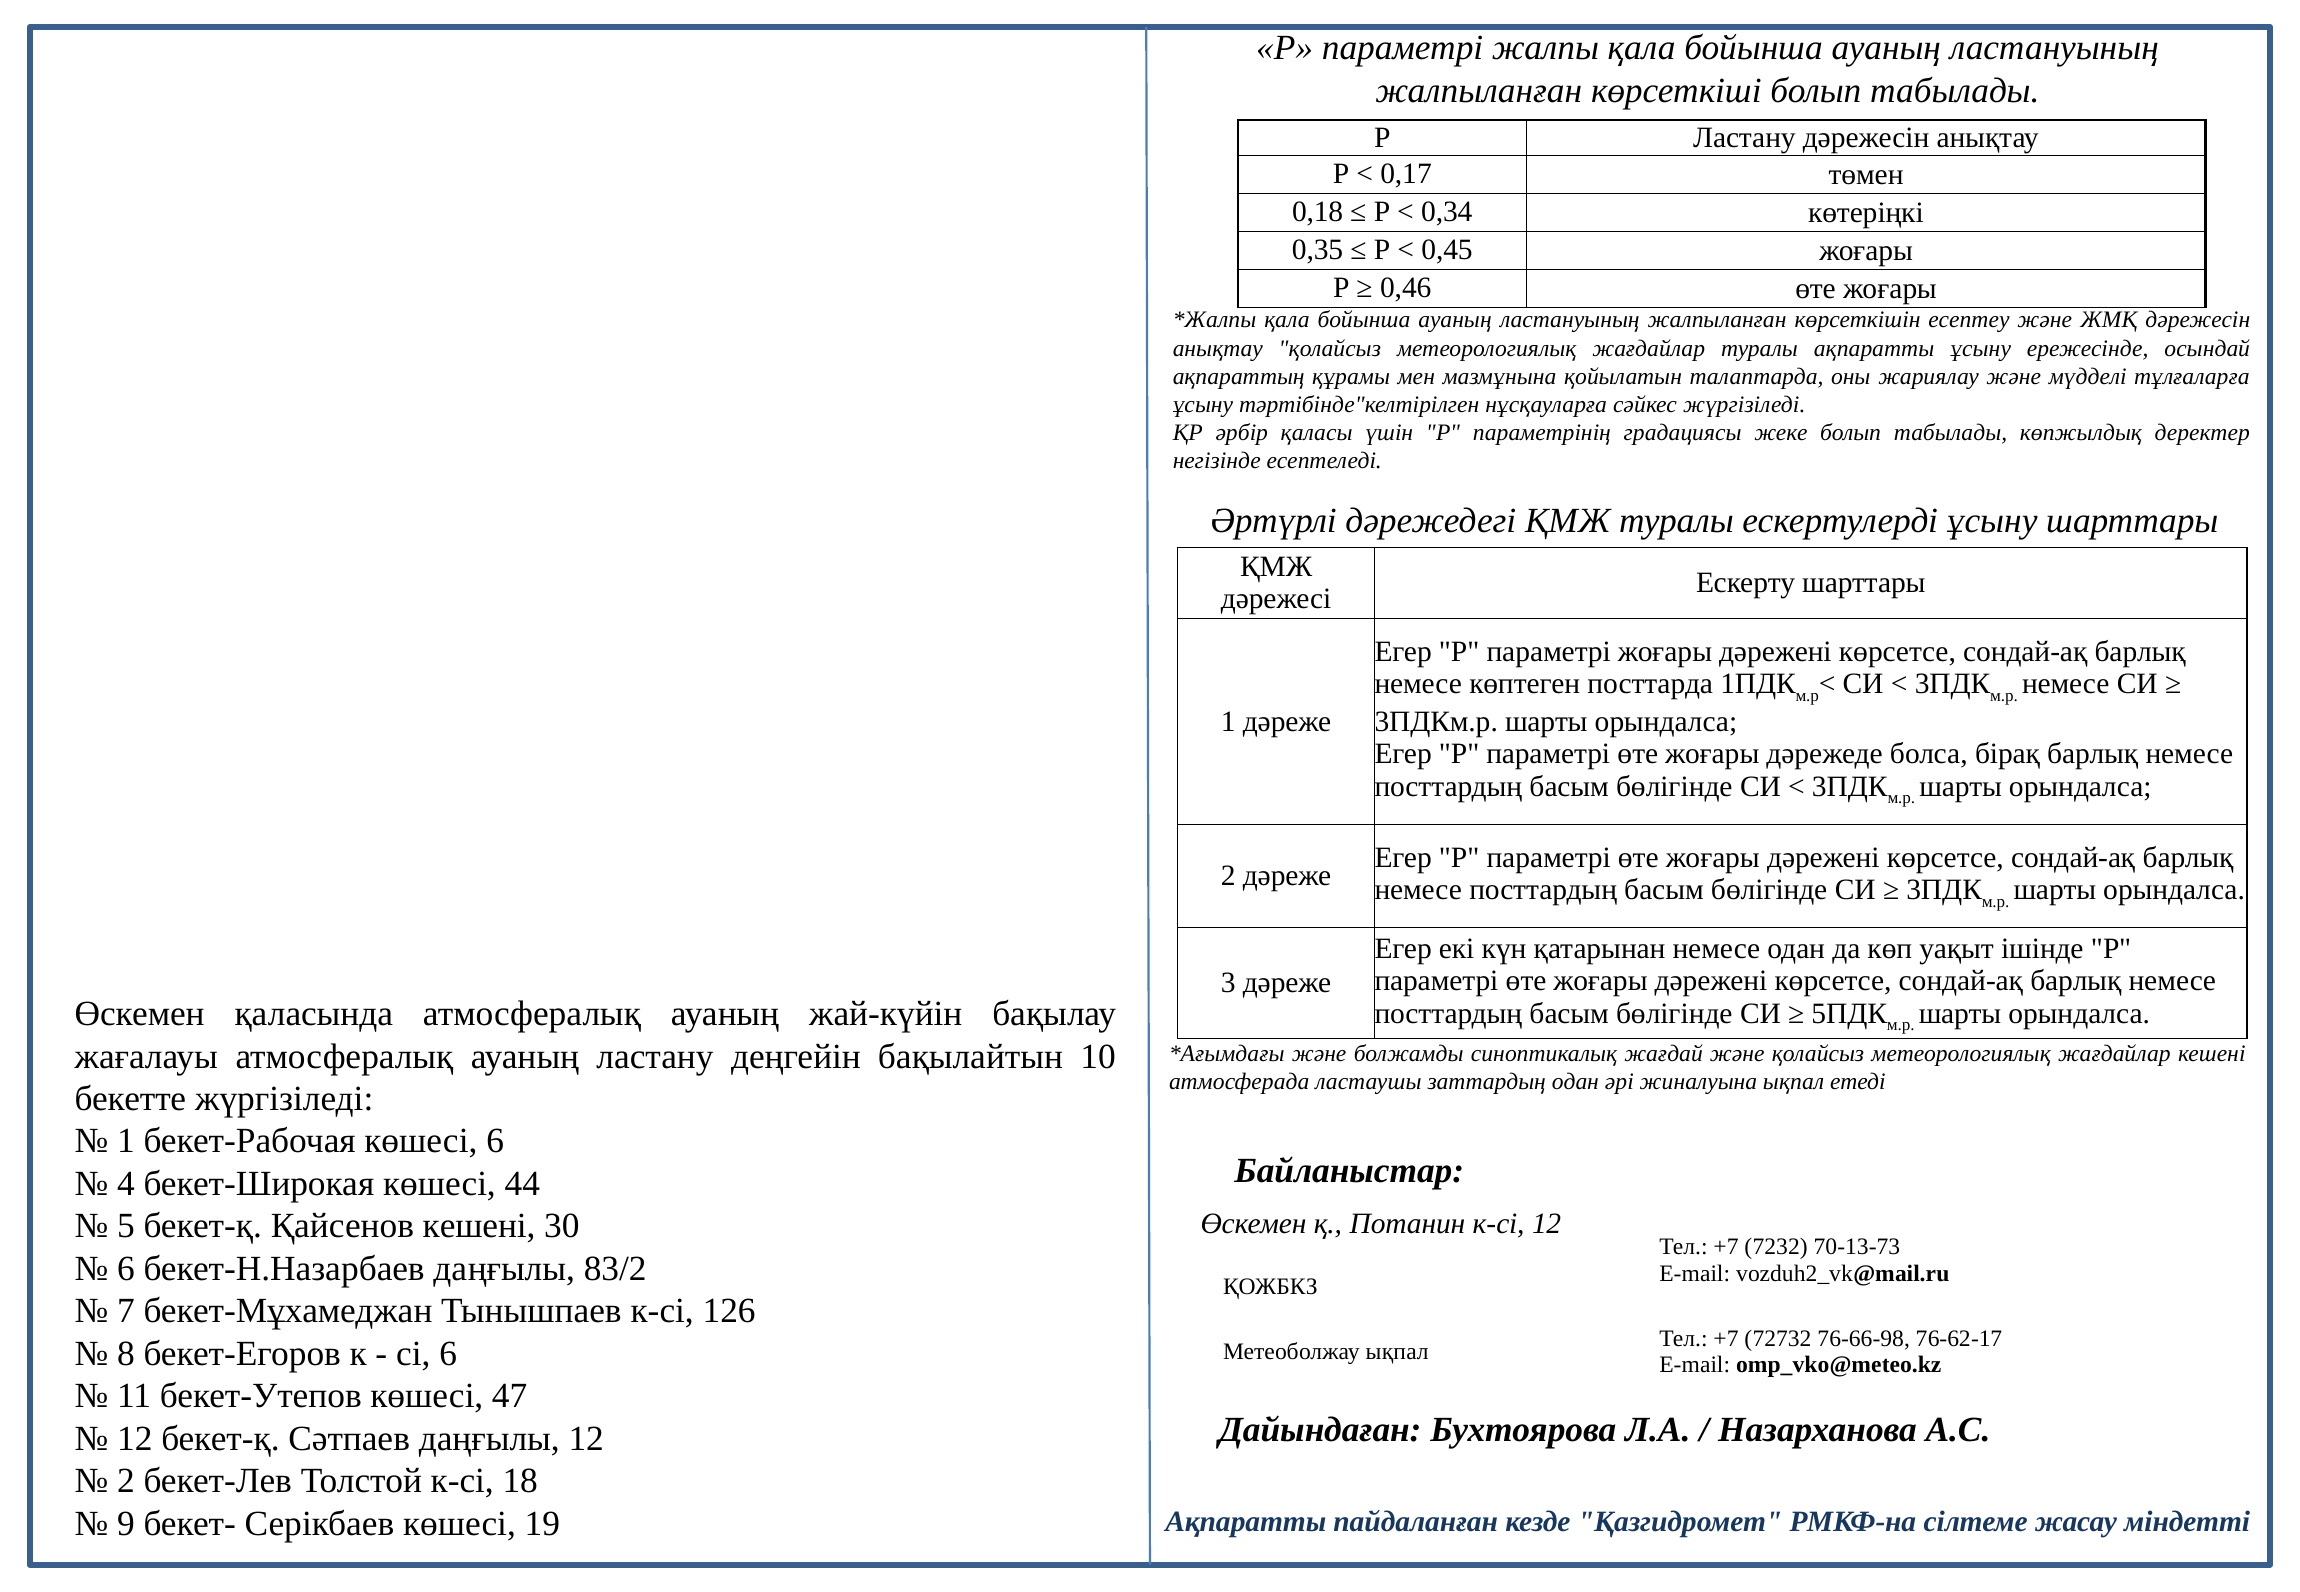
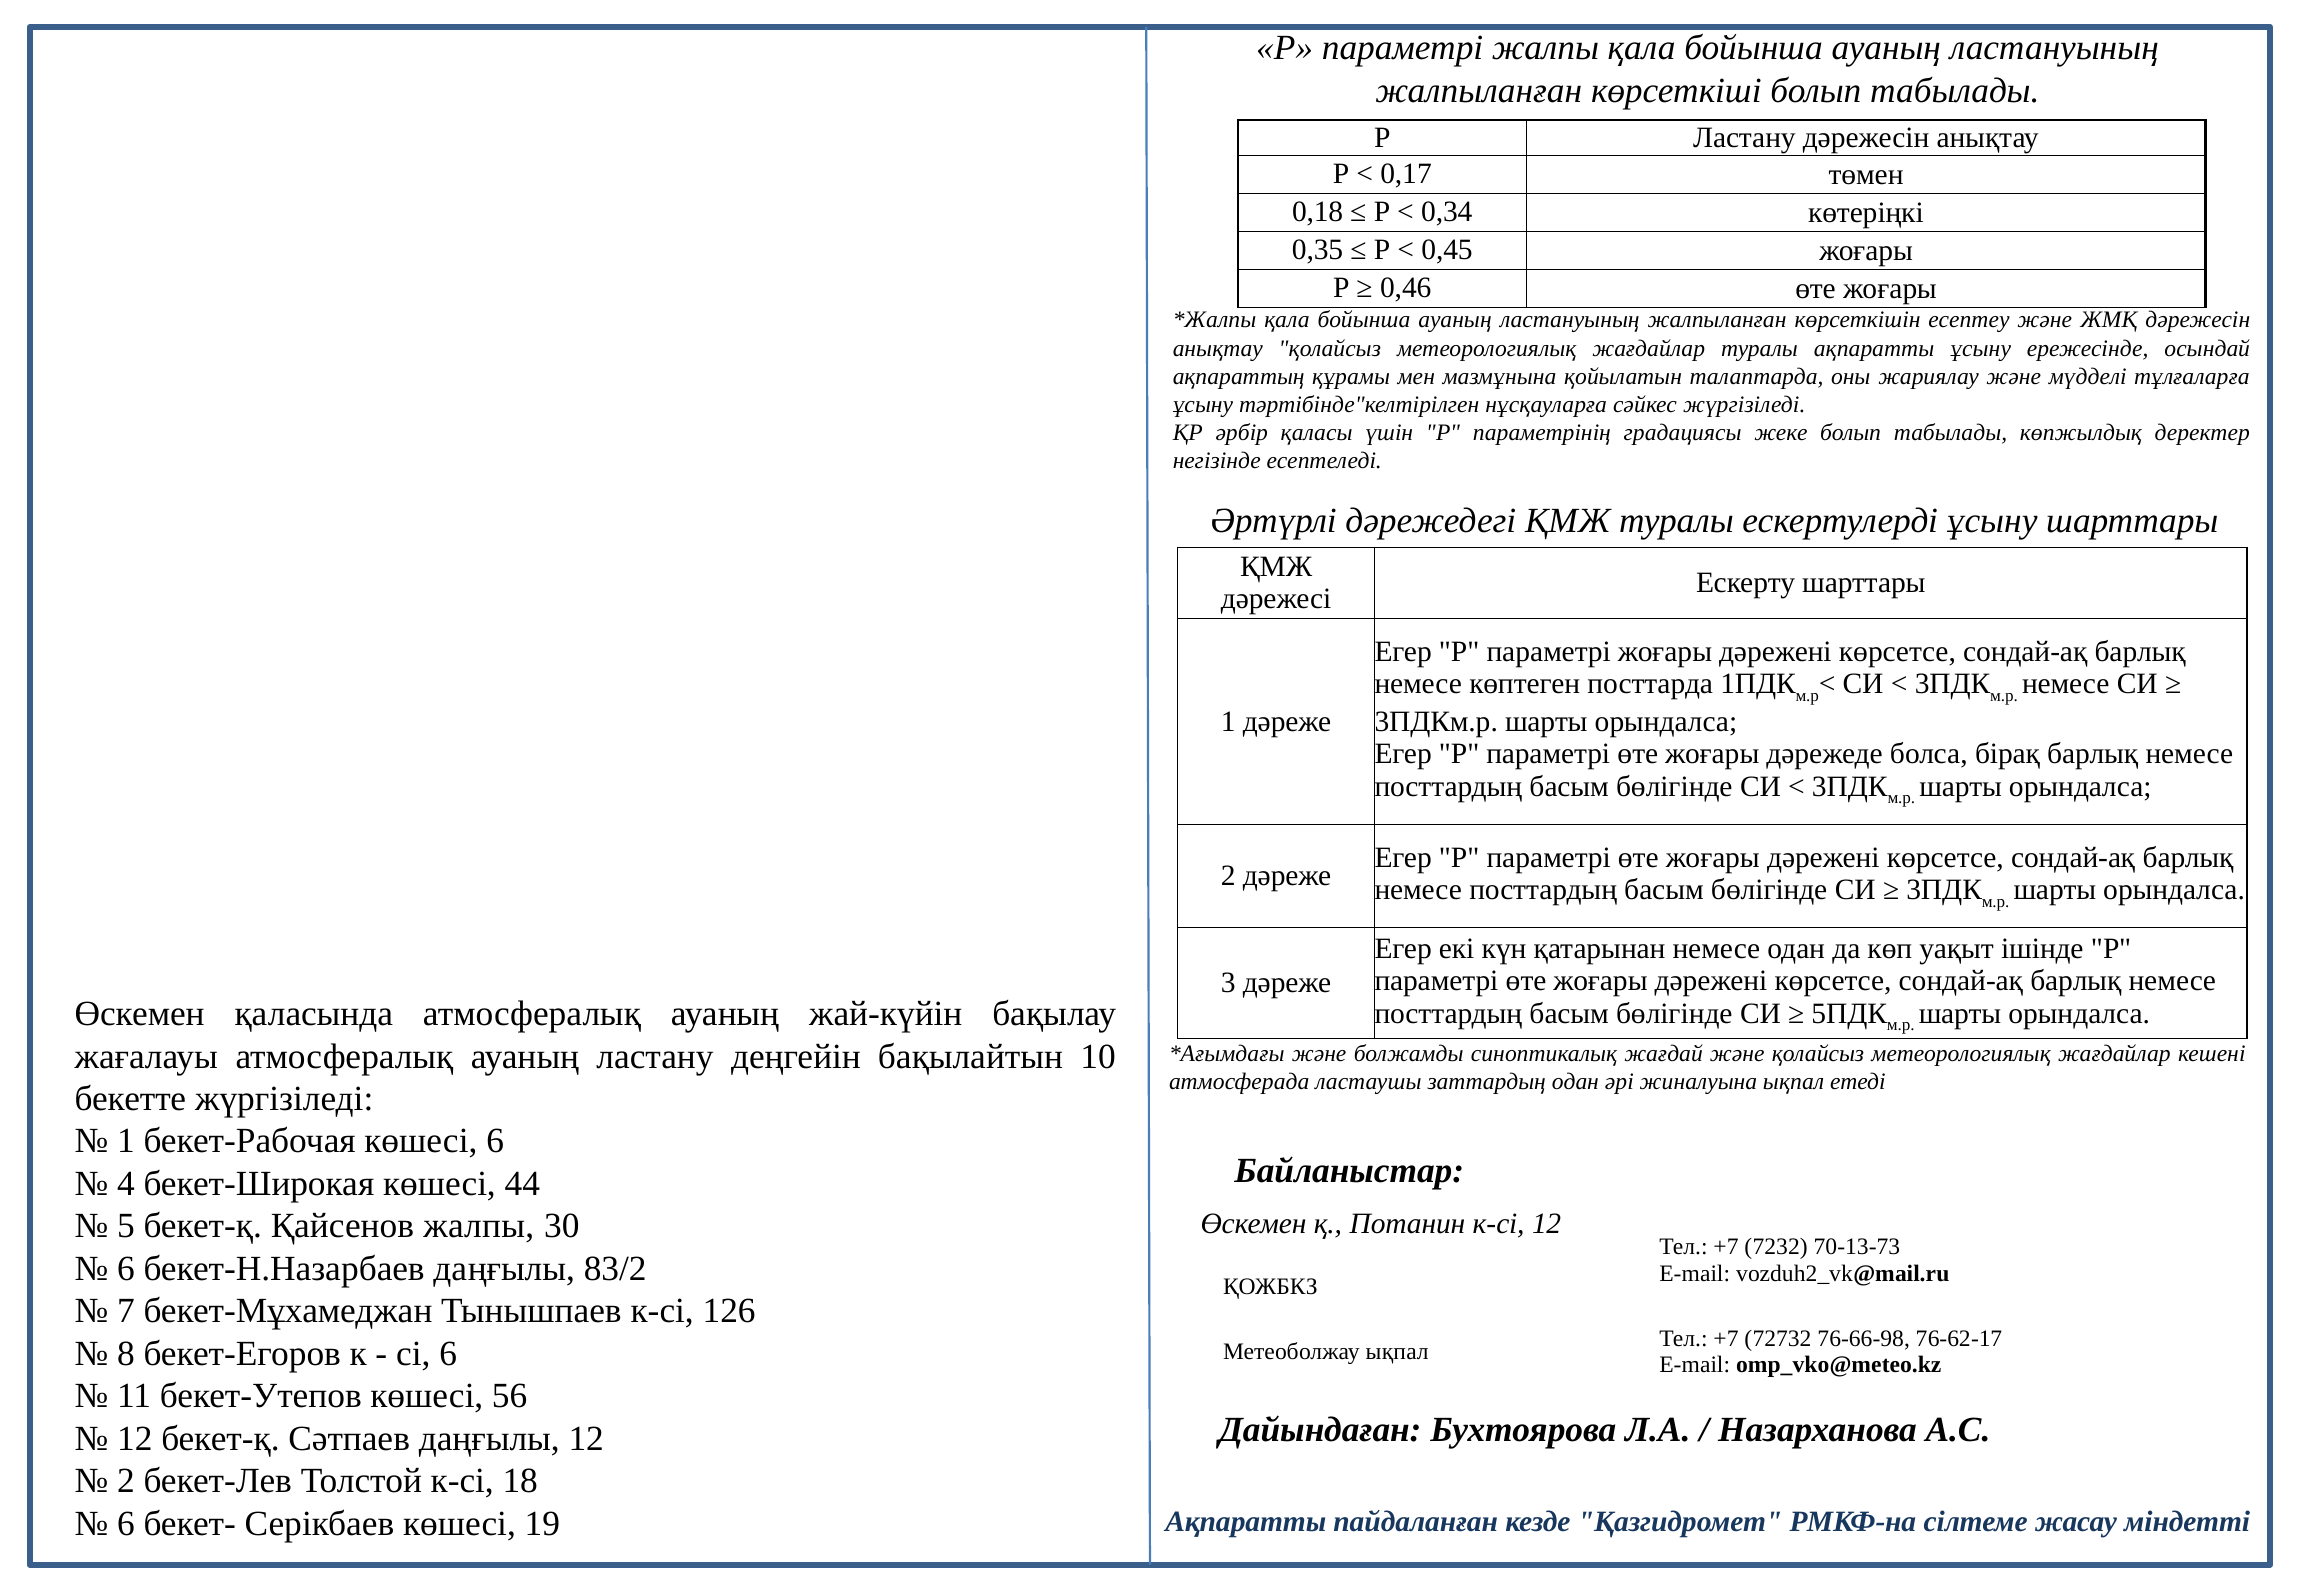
Қайсенов кешені: кешені -> жалпы
47: 47 -> 56
9 at (126, 1524): 9 -> 6
